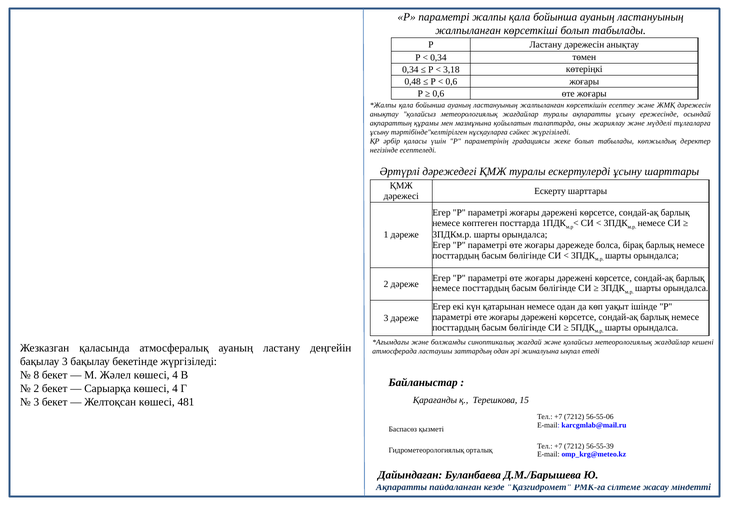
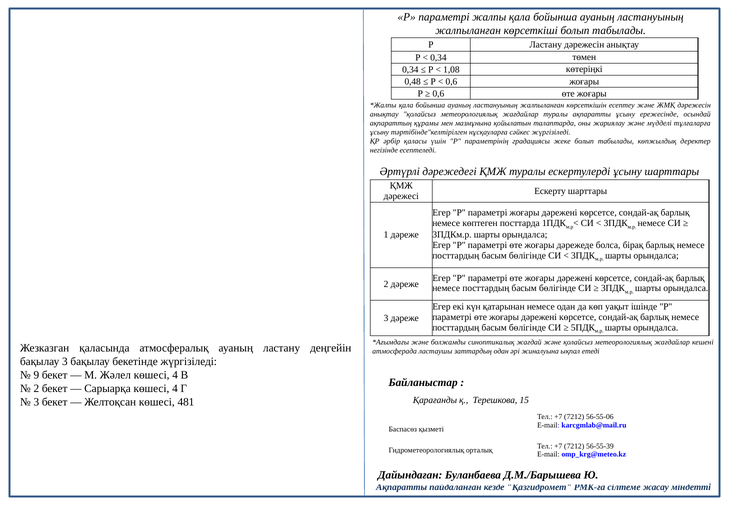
3,18: 3,18 -> 1,08
8: 8 -> 9
